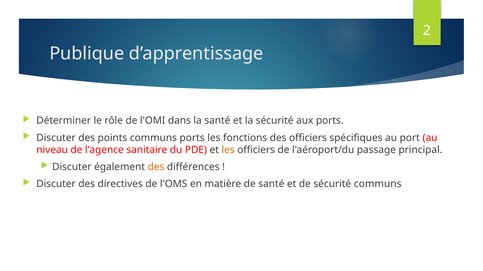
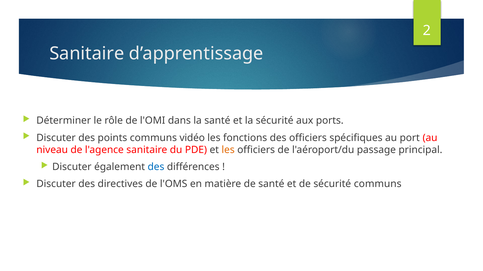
Publique at (87, 54): Publique -> Sanitaire
communs ports: ports -> vidéo
des at (156, 167) colour: orange -> blue
